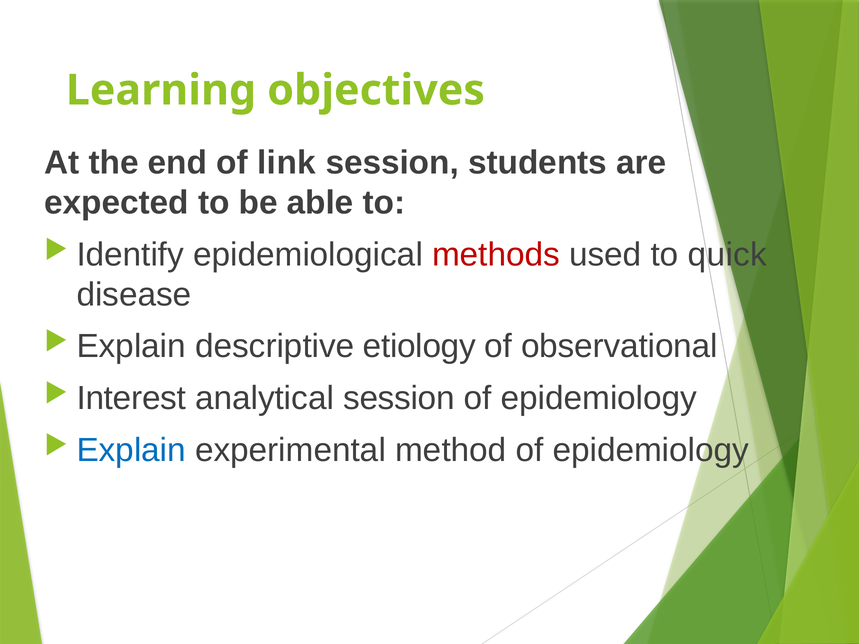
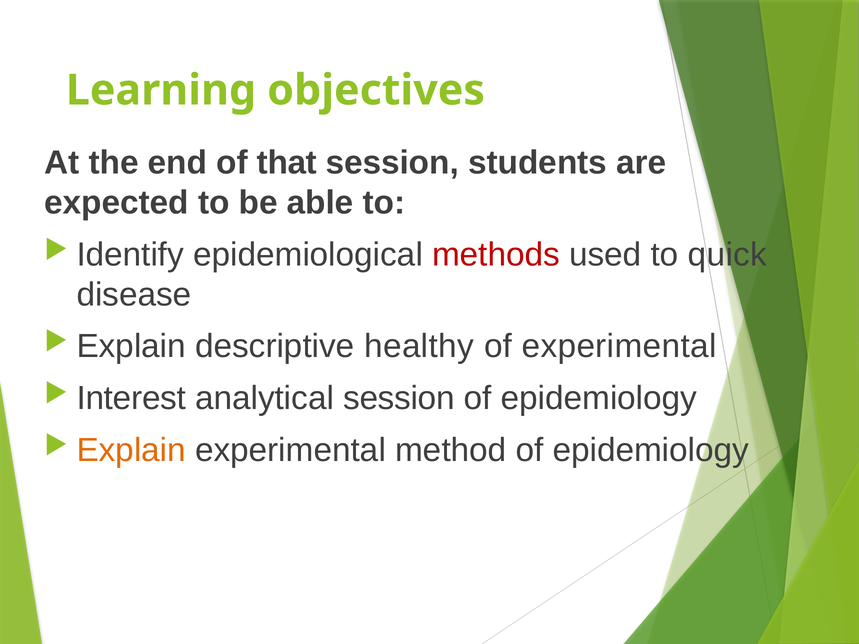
link: link -> that
etiology: etiology -> healthy
of observational: observational -> experimental
Explain at (131, 450) colour: blue -> orange
